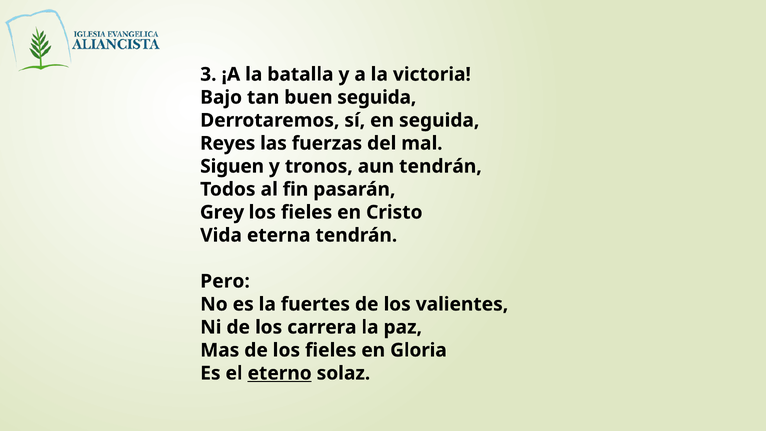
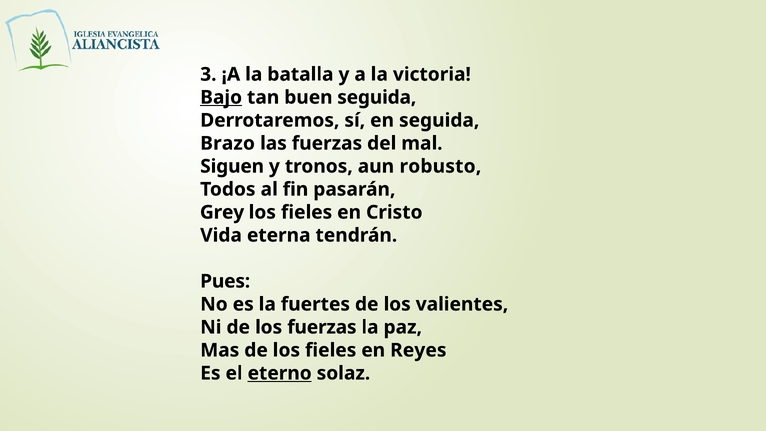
Bajo underline: none -> present
Reyes: Reyes -> Brazo
aun tendrán: tendrán -> robusto
Pero: Pero -> Pues
los carrera: carrera -> fuerzas
Gloria: Gloria -> Reyes
